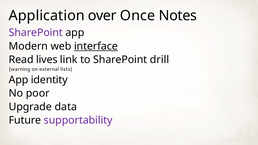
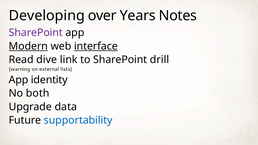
Application: Application -> Developing
Once: Once -> Years
Modern underline: none -> present
lives: lives -> dive
poor: poor -> both
supportability colour: purple -> blue
